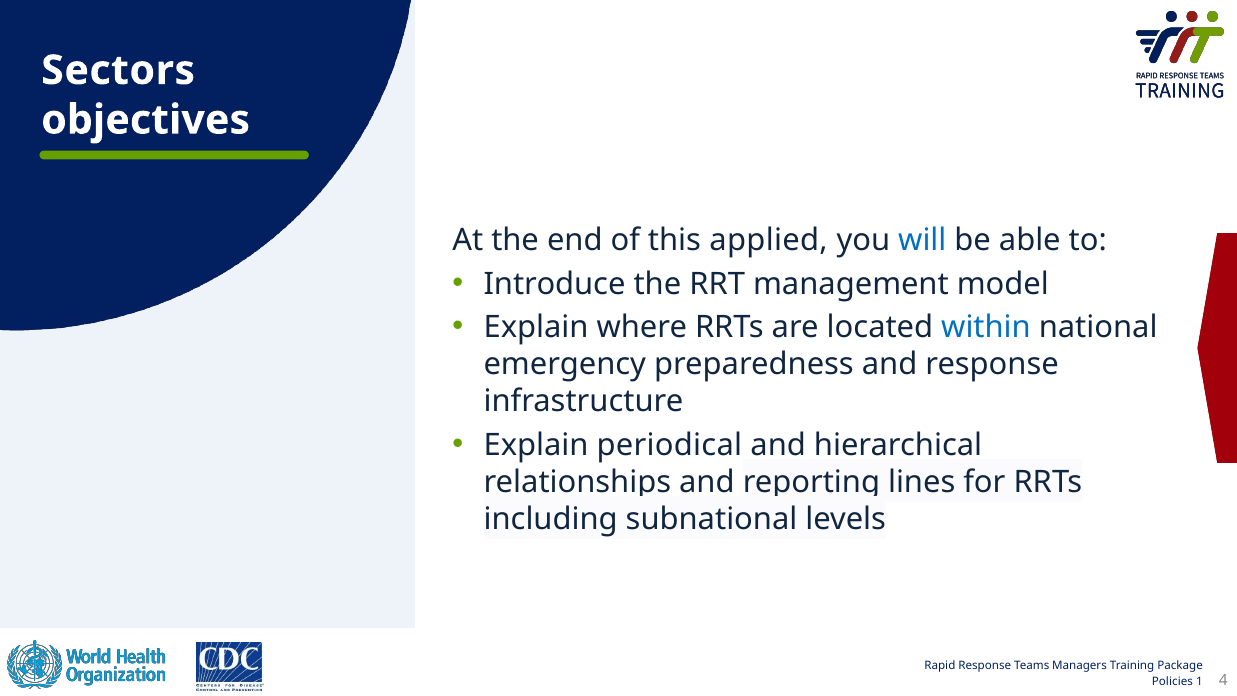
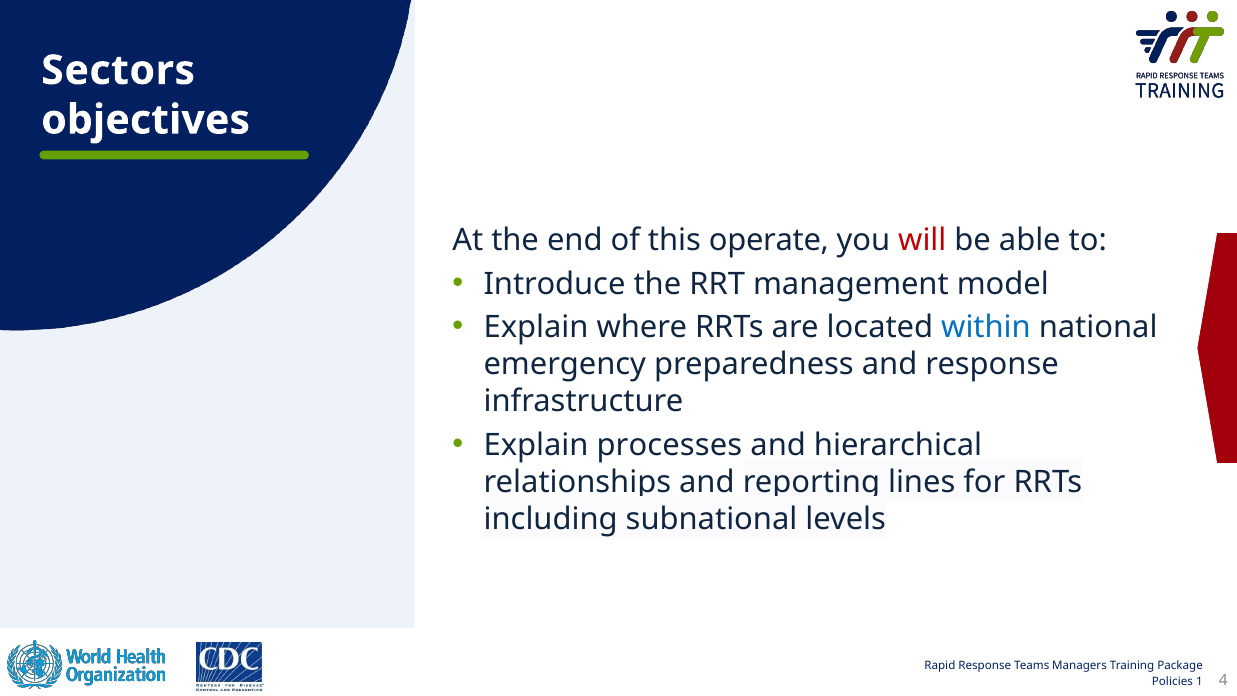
applied: applied -> operate
will colour: blue -> red
periodical: periodical -> processes
